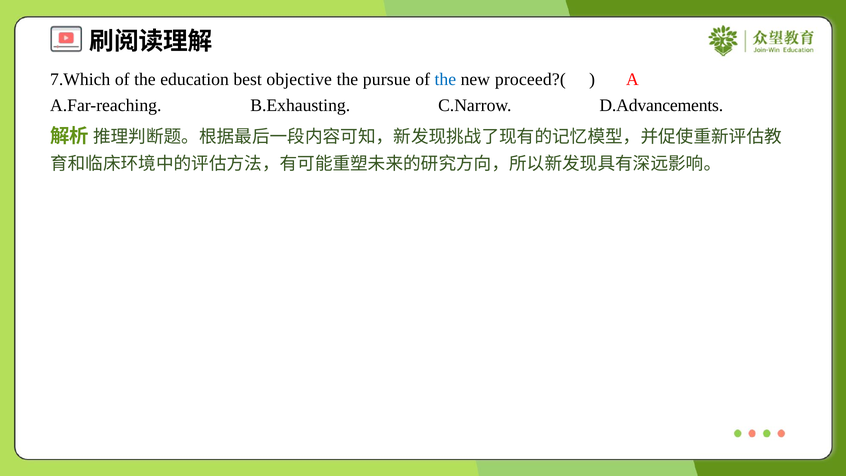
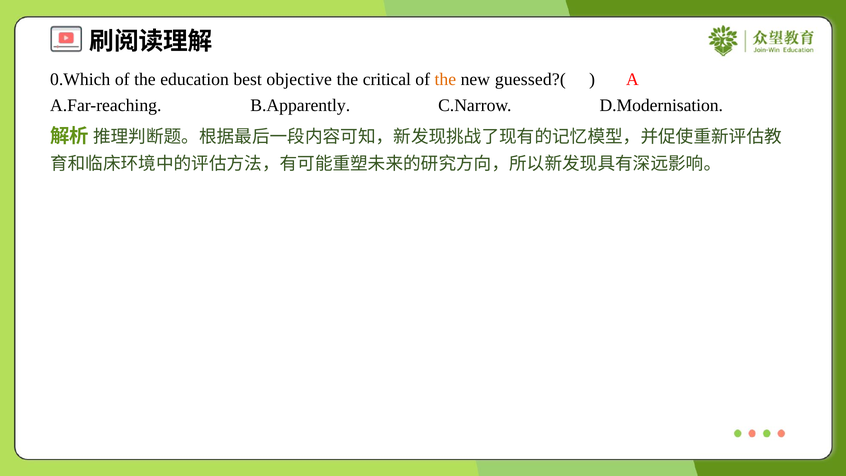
7.Which: 7.Which -> 0.Which
pursue: pursue -> critical
the at (445, 79) colour: blue -> orange
proceed?(: proceed?( -> guessed?(
B.Exhausting: B.Exhausting -> B.Apparently
D.Advancements: D.Advancements -> D.Modernisation
